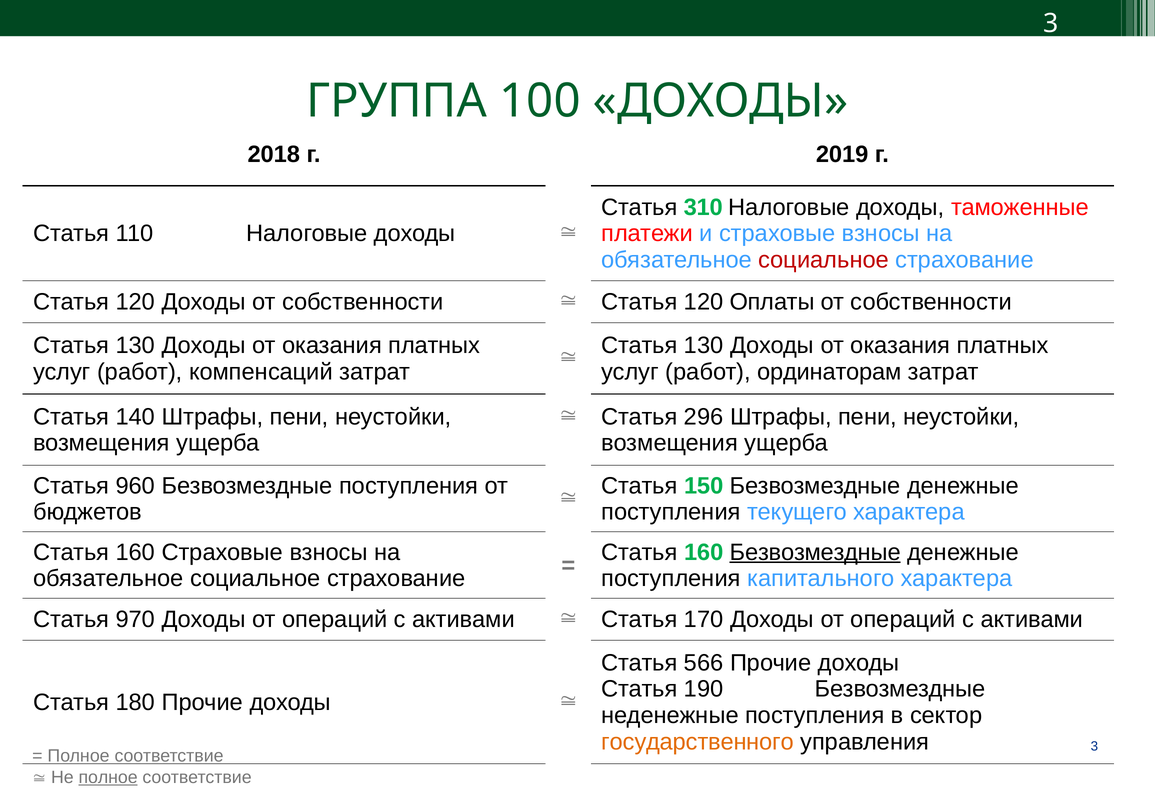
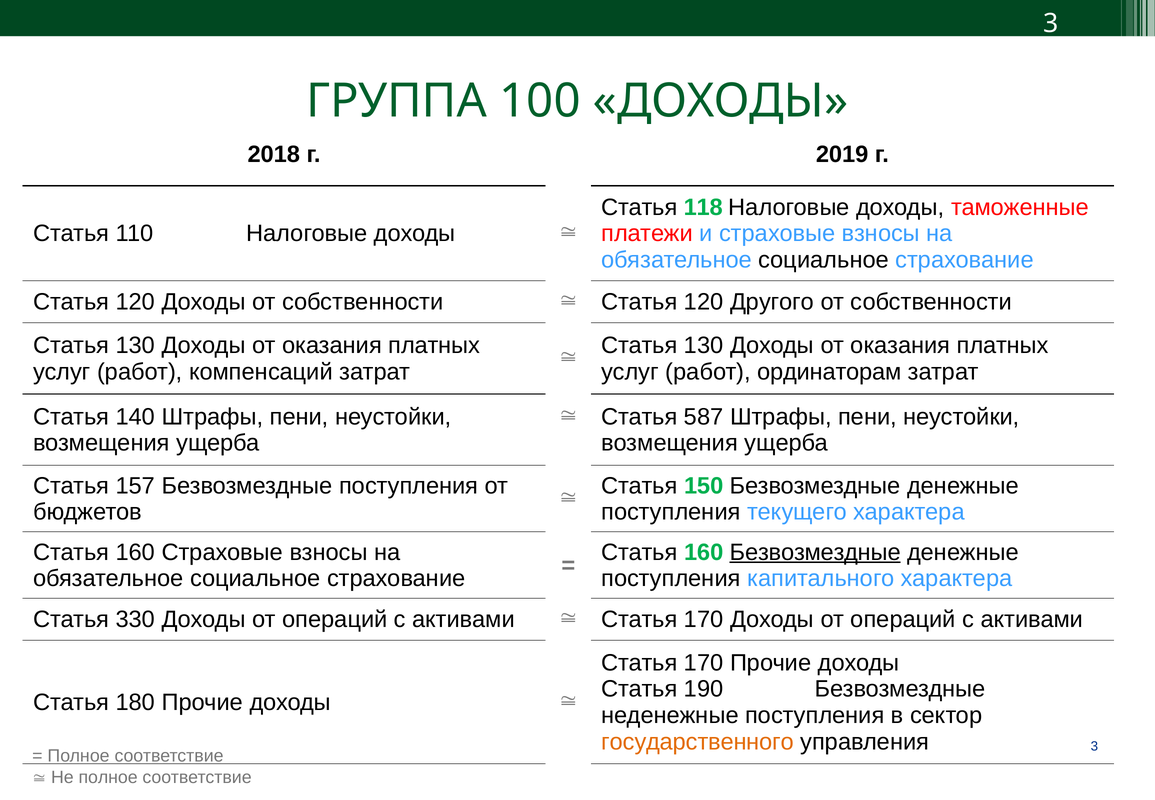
310: 310 -> 118
социальное at (824, 260) colour: red -> black
Оплаты: Оплаты -> Другого
296: 296 -> 587
960: 960 -> 157
970: 970 -> 330
566 at (704, 663): 566 -> 170
полное at (108, 777) underline: present -> none
